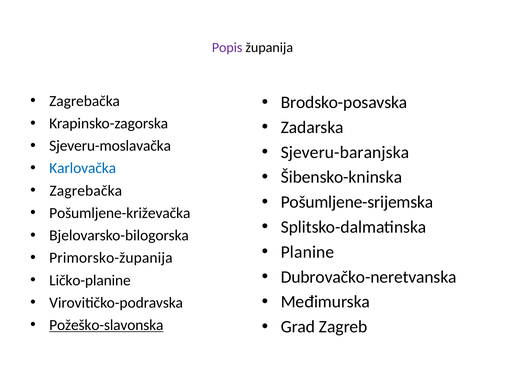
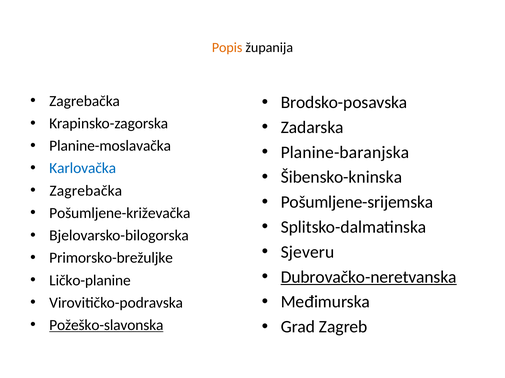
Popis colour: purple -> orange
Sjeveru-moslavačka: Sjeveru-moslavačka -> Planine-moslavačka
Sjeveru-baranjska: Sjeveru-baranjska -> Planine-baranjska
Planine: Planine -> Sjeveru
Primorsko-županija: Primorsko-županija -> Primorsko-brežuljke
Dubrovačko-neretvanska underline: none -> present
